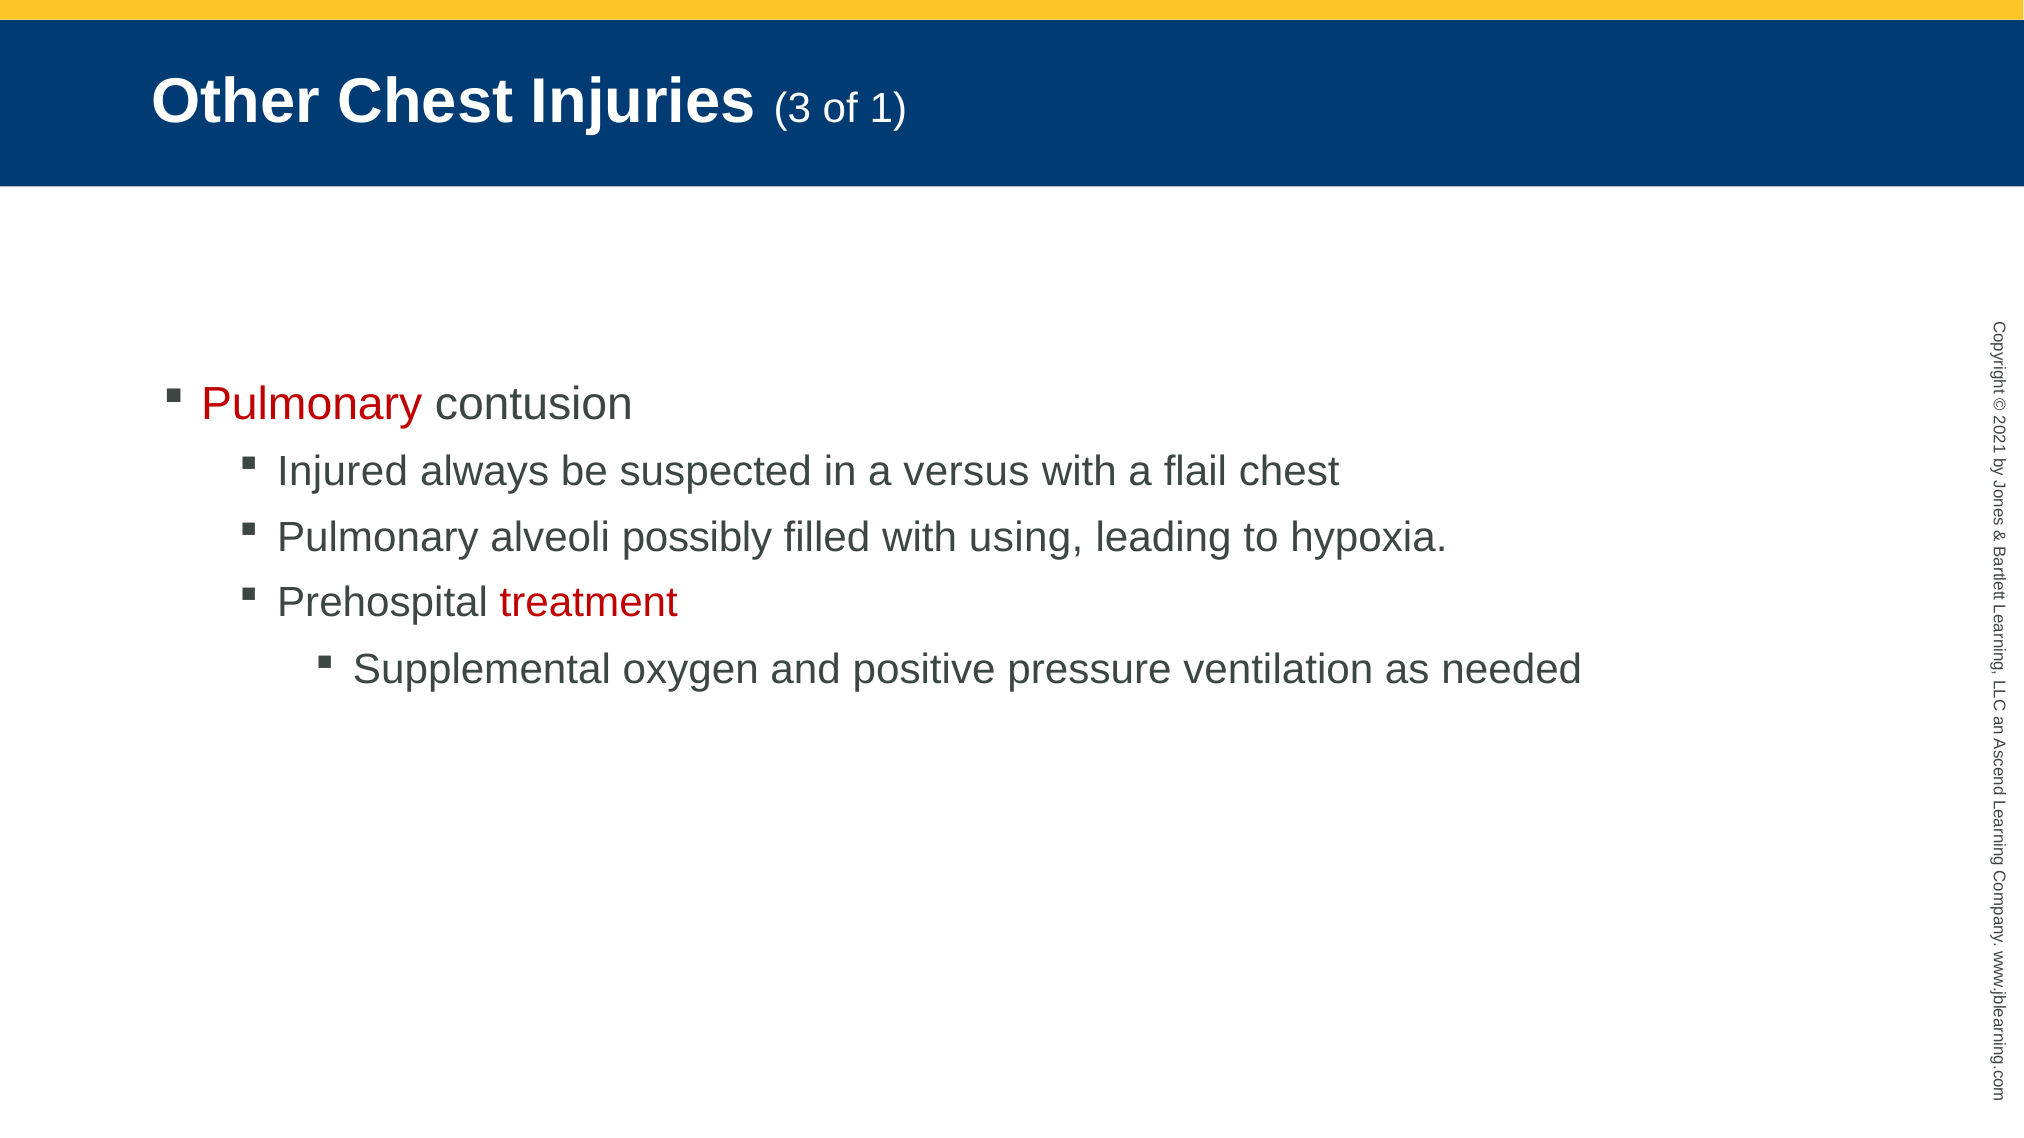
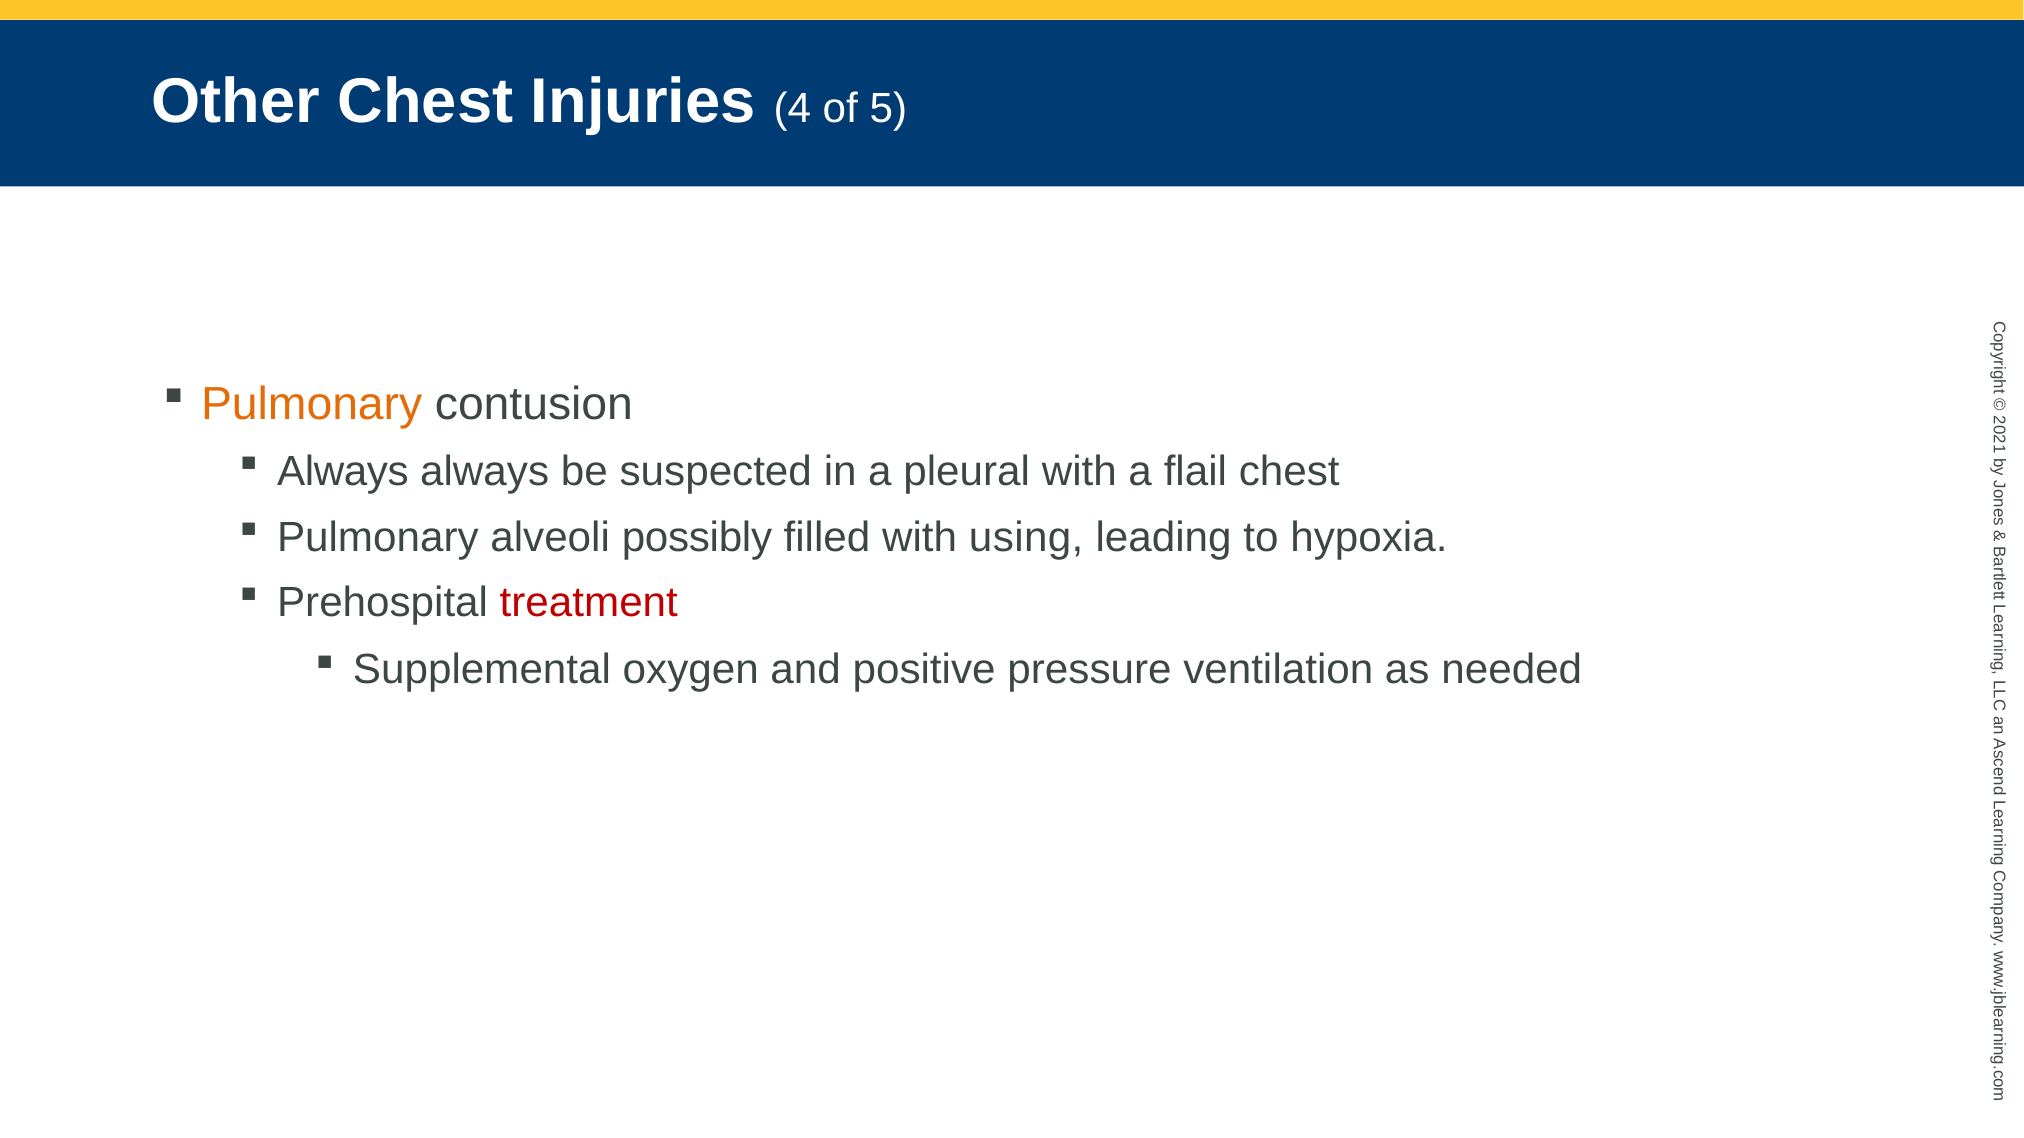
3: 3 -> 4
of 1: 1 -> 5
Pulmonary at (312, 404) colour: red -> orange
Injured at (343, 472): Injured -> Always
versus: versus -> pleural
